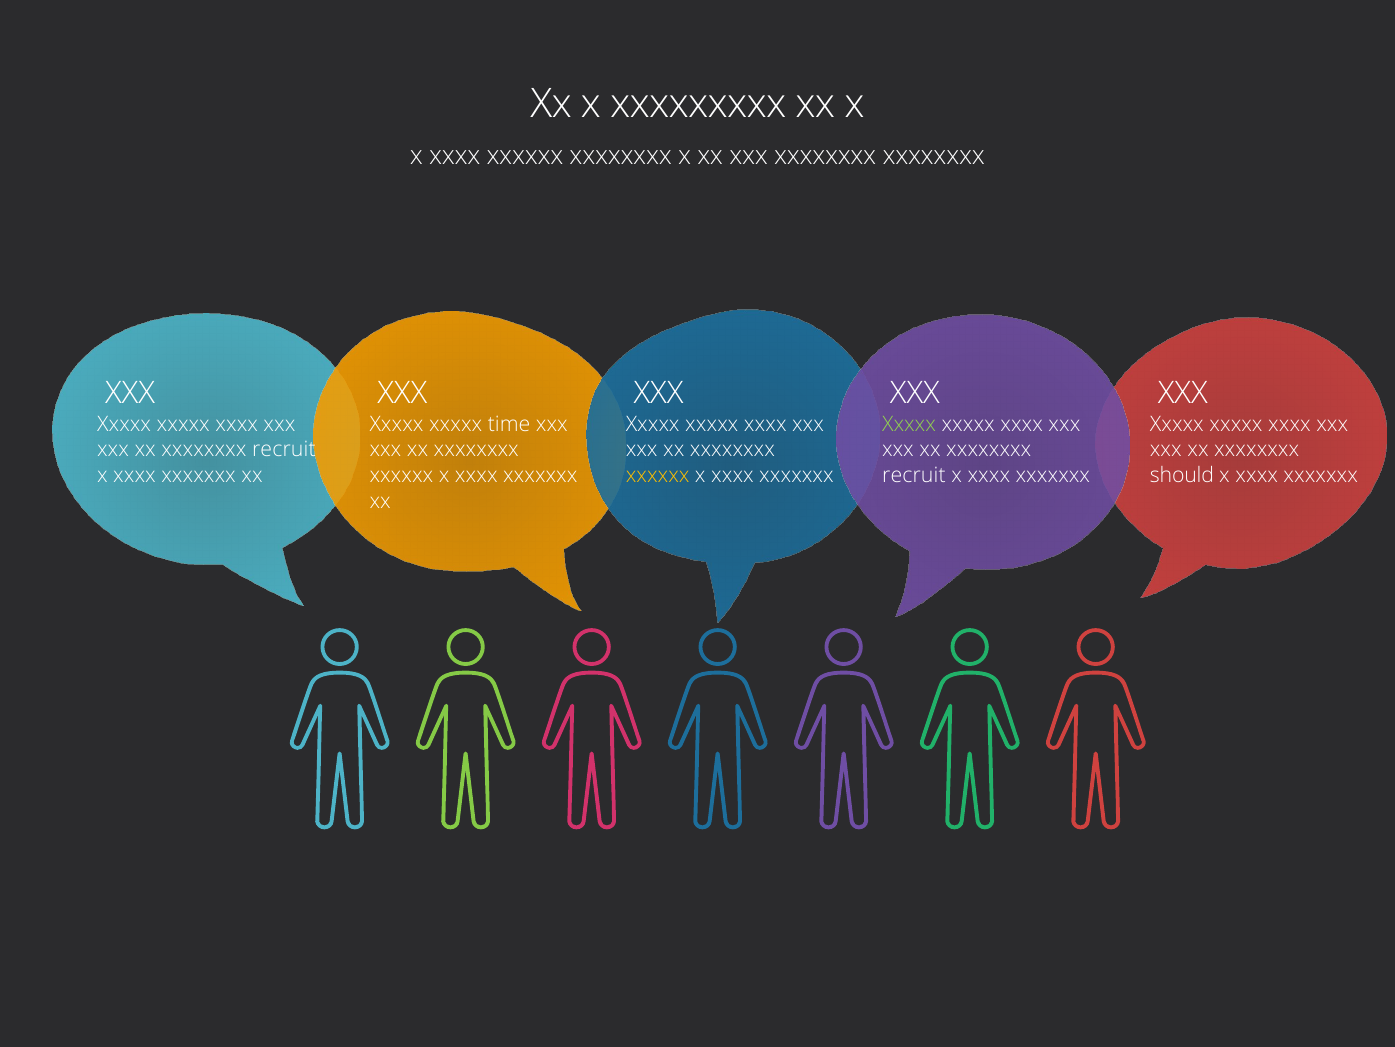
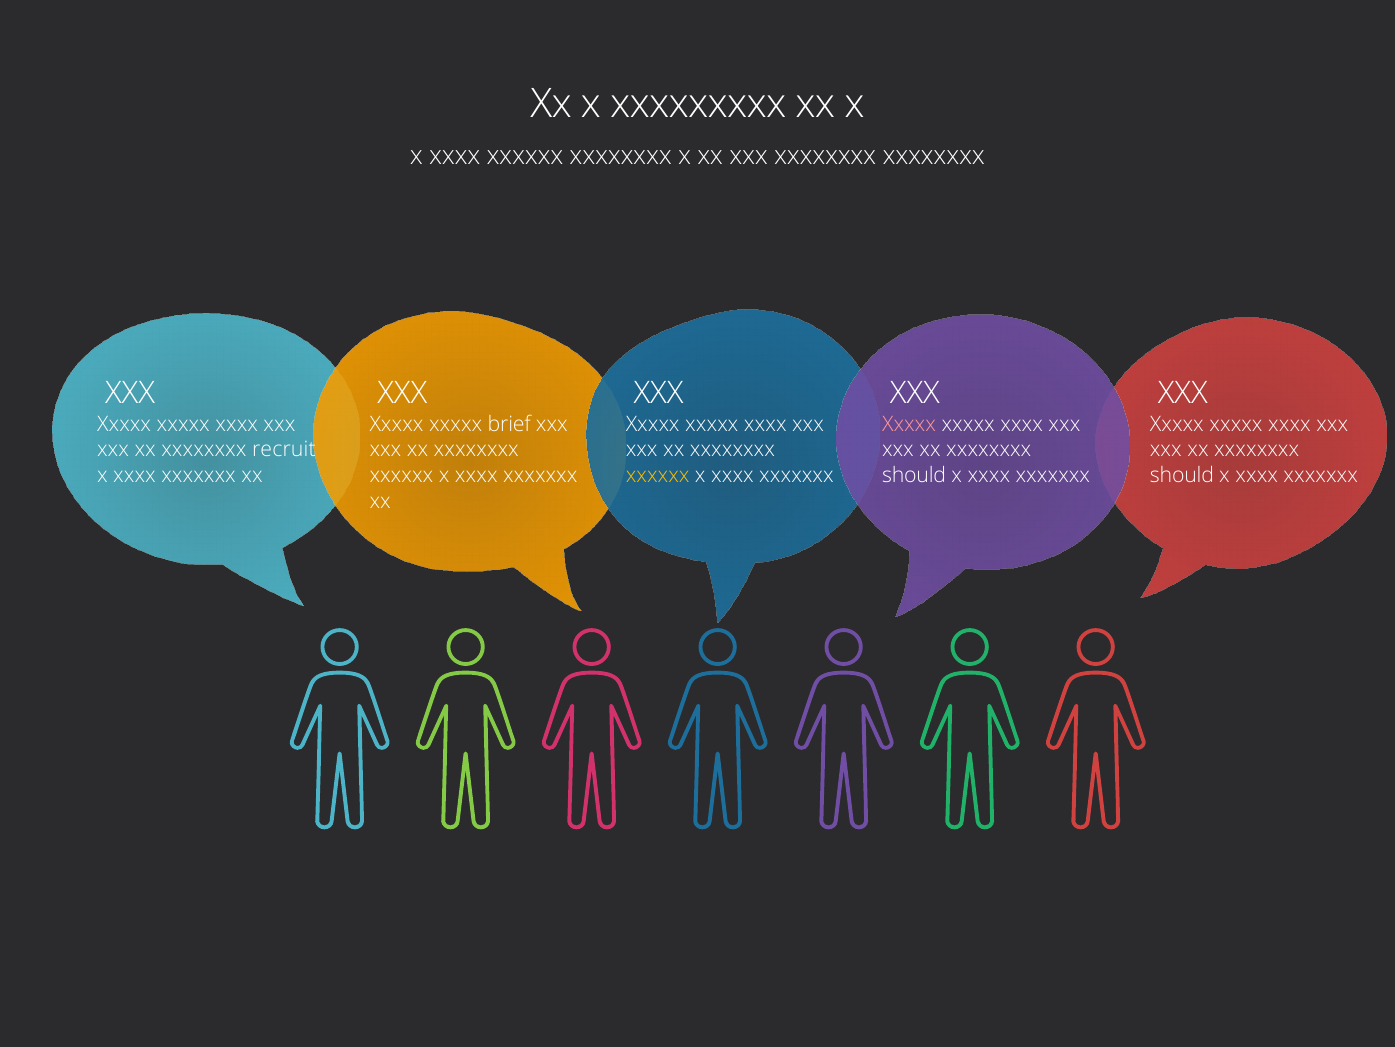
time: time -> brief
Xxxxx at (909, 424) colour: light green -> pink
recruit at (914, 475): recruit -> should
